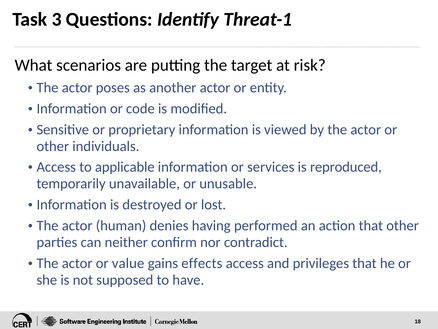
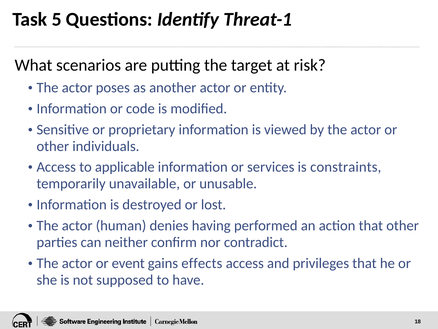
3: 3 -> 5
reproduced: reproduced -> constraints
value: value -> event
